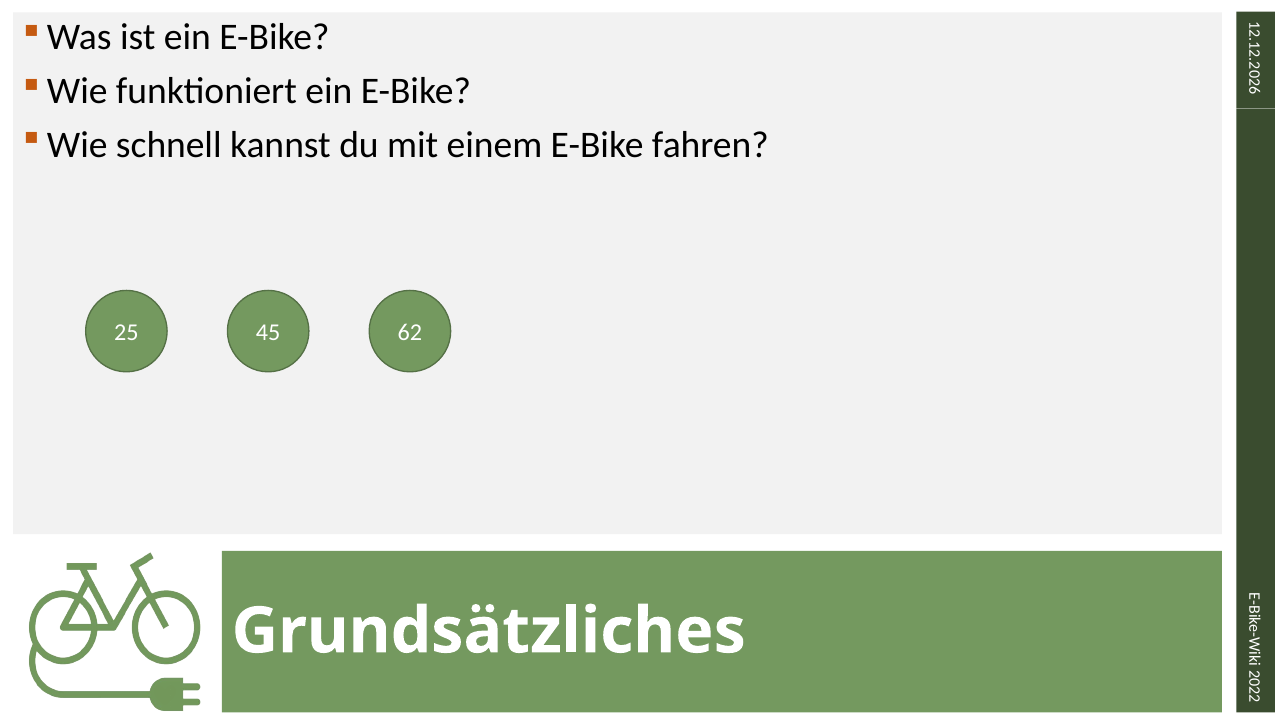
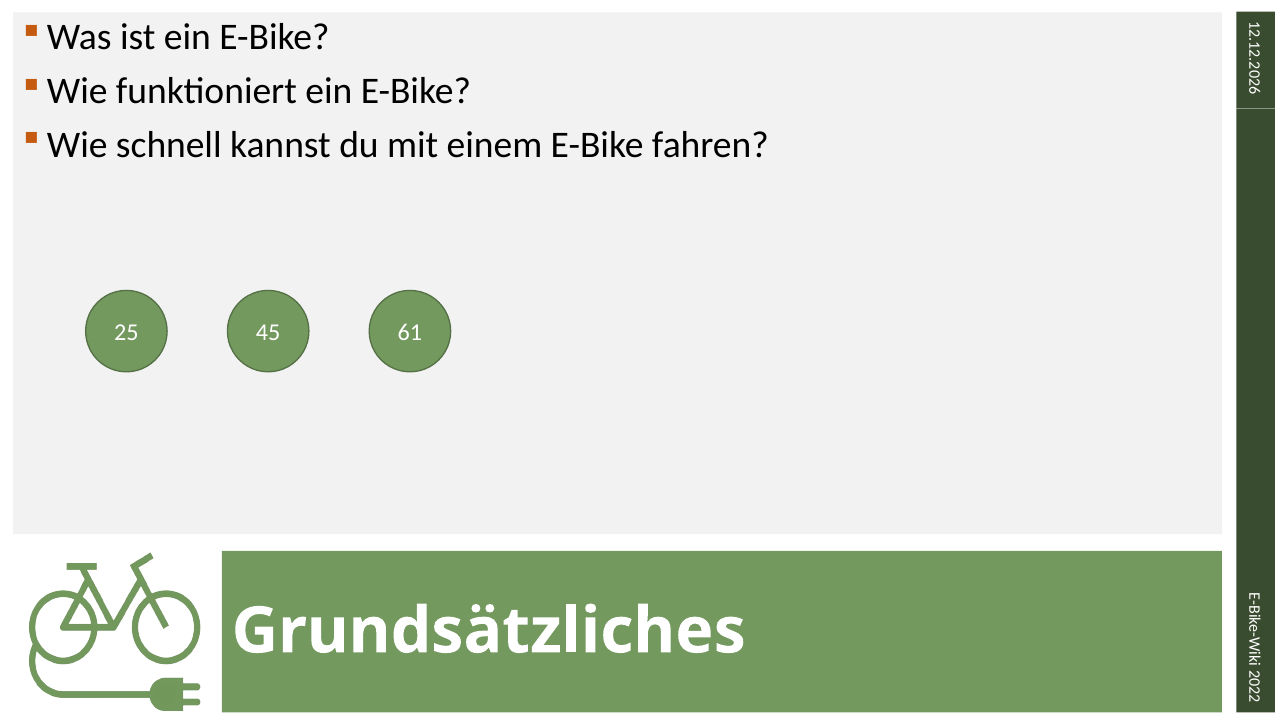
62: 62 -> 61
